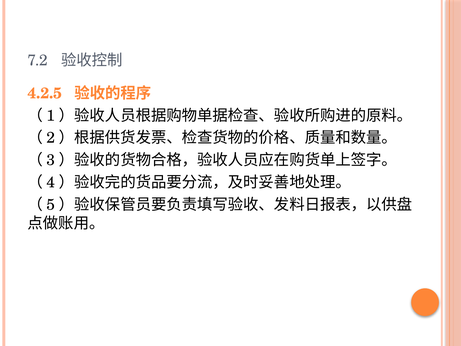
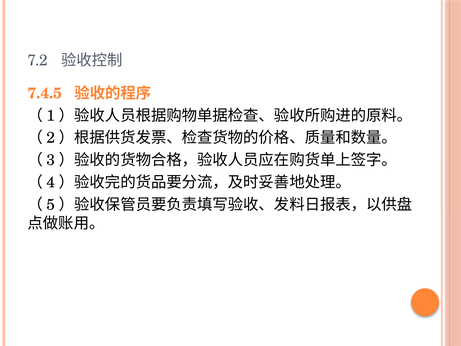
4.2.5: 4.2.5 -> 7.4.5
